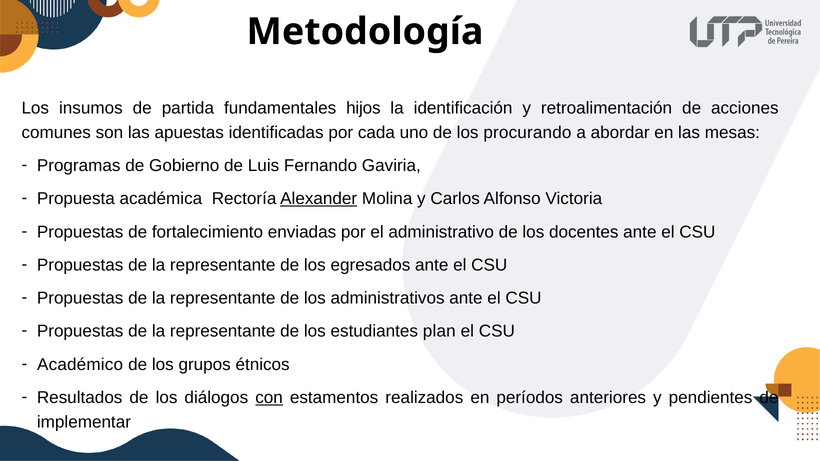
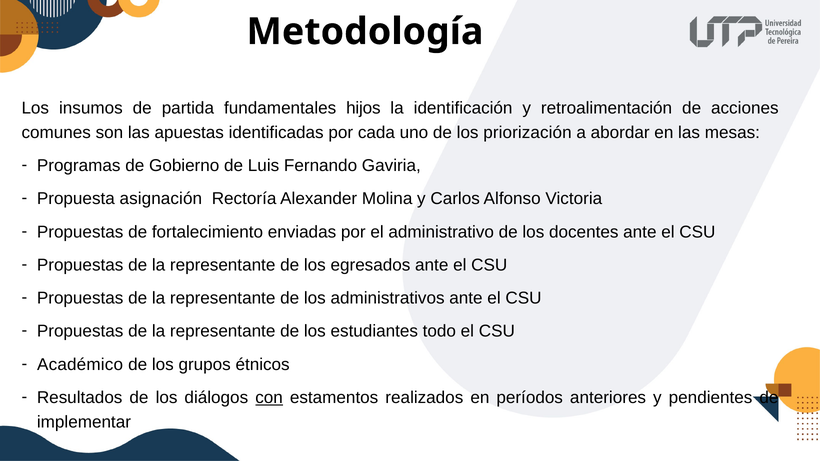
procurando: procurando -> priorización
académica: académica -> asignación
Alexander underline: present -> none
plan: plan -> todo
